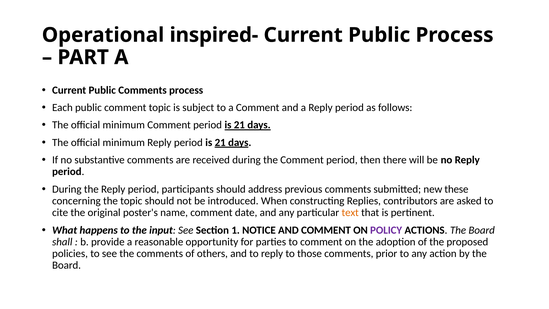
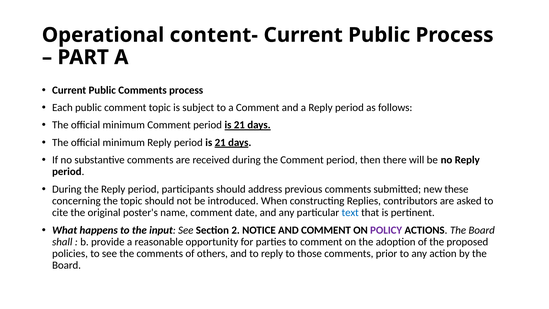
inspired-: inspired- -> content-
text colour: orange -> blue
1: 1 -> 2
